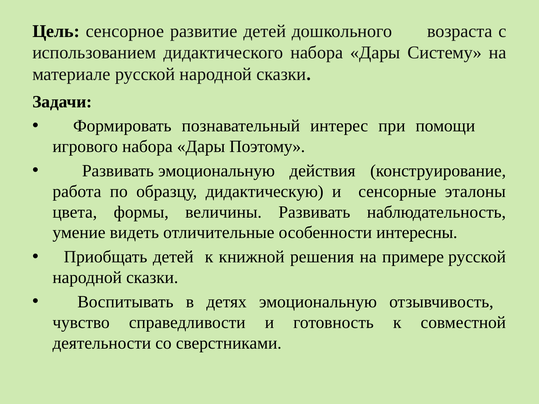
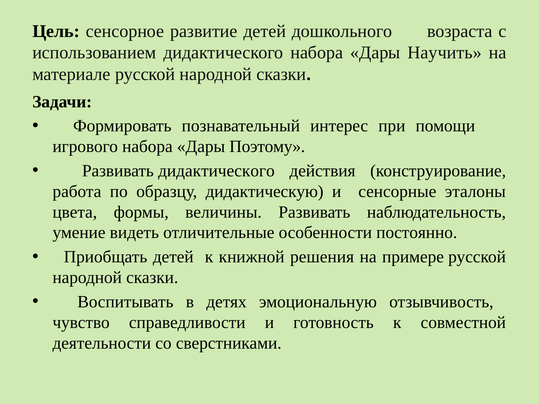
Систему: Систему -> Научить
Развивать эмоциональную: эмоциональную -> дидактического
интересны: интересны -> постоянно
